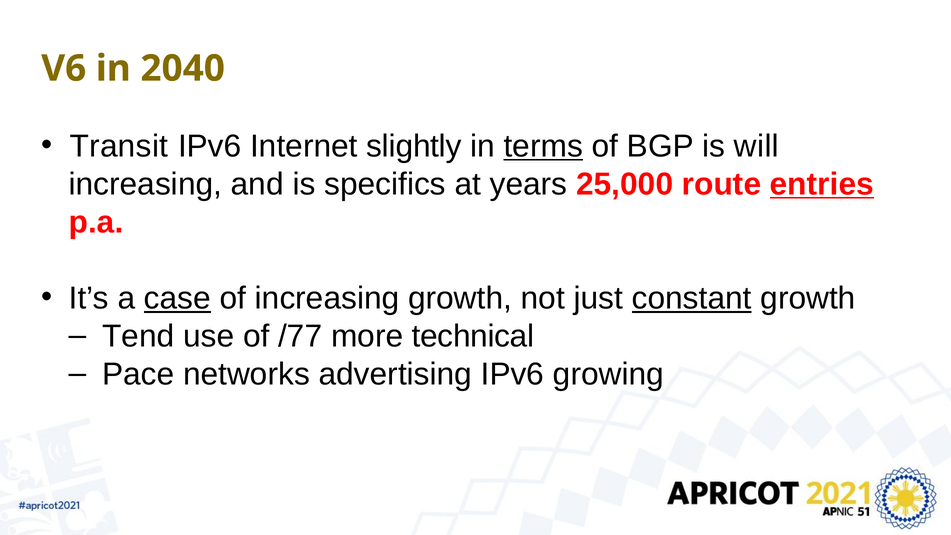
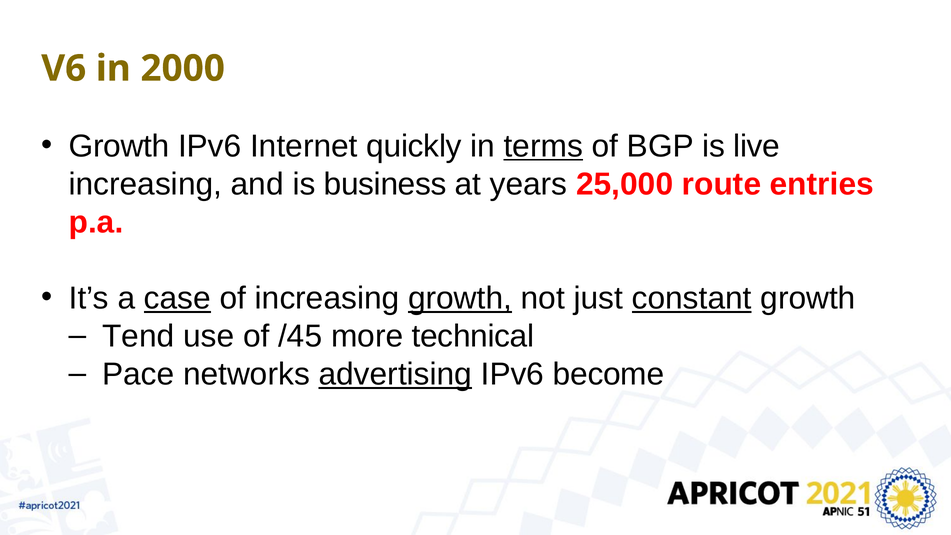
2040: 2040 -> 2000
Transit at (119, 146): Transit -> Growth
slightly: slightly -> quickly
will: will -> live
specifics: specifics -> business
entries underline: present -> none
growth at (460, 298) underline: none -> present
/77: /77 -> /45
advertising underline: none -> present
growing: growing -> become
